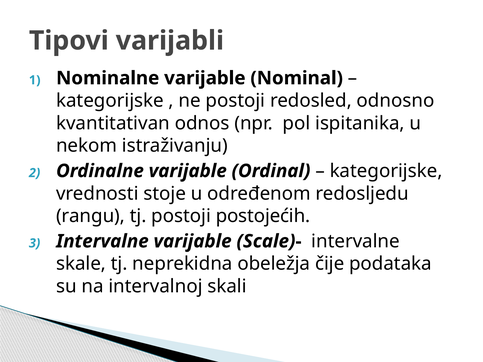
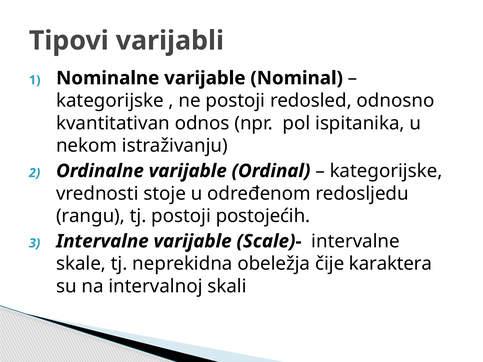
podataka: podataka -> karaktera
